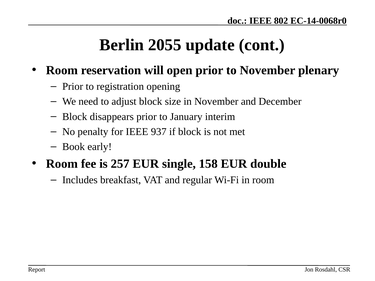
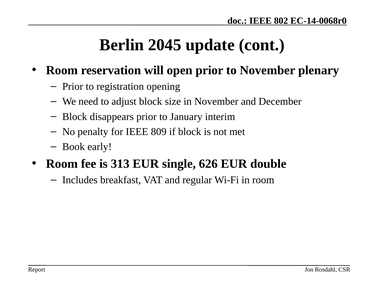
2055: 2055 -> 2045
937: 937 -> 809
257: 257 -> 313
158: 158 -> 626
